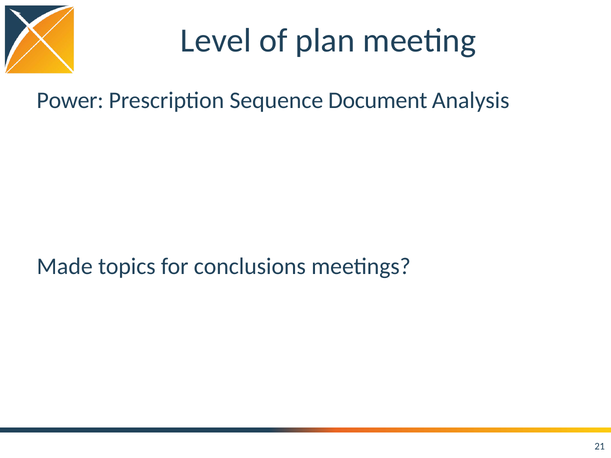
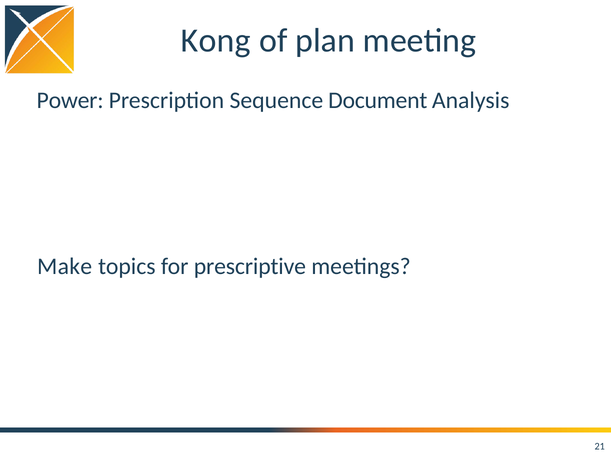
Level: Level -> Kong
Made: Made -> Make
conclusions: conclusions -> prescriptive
